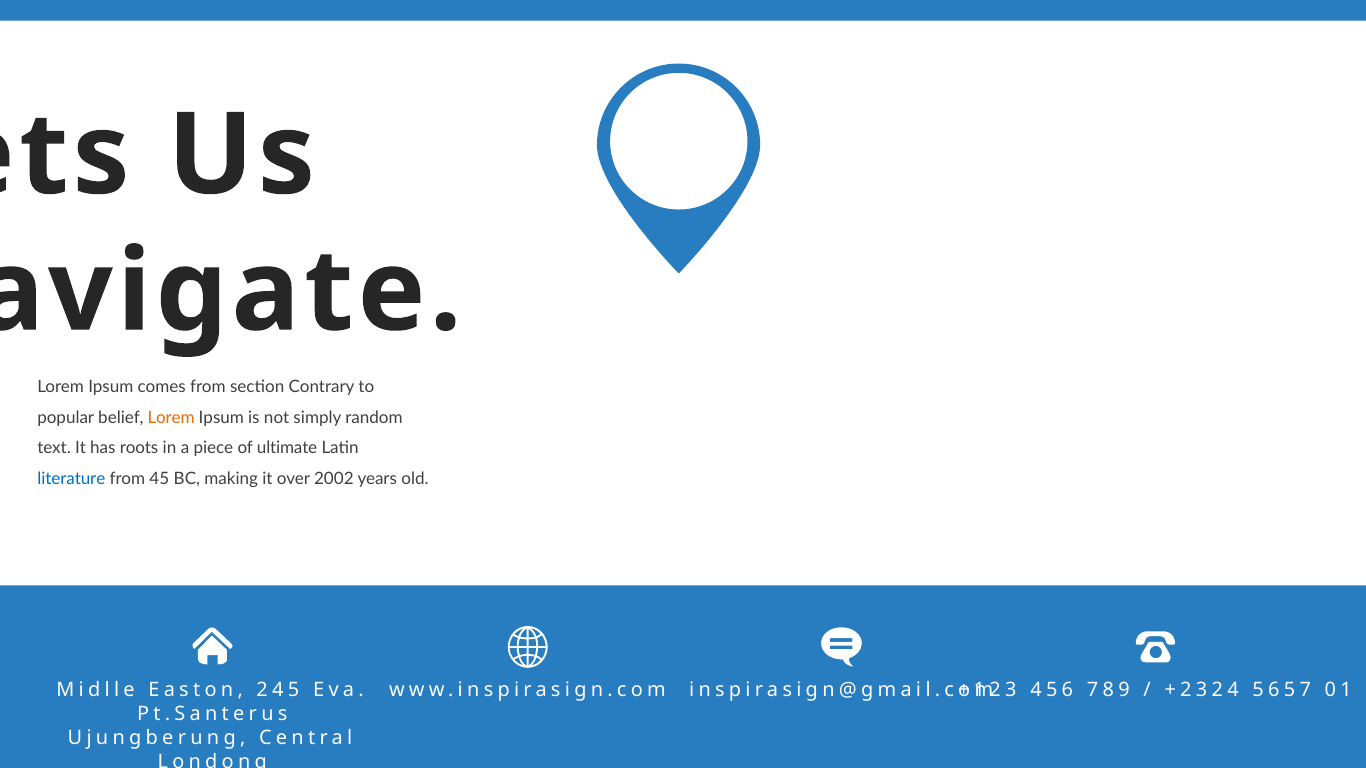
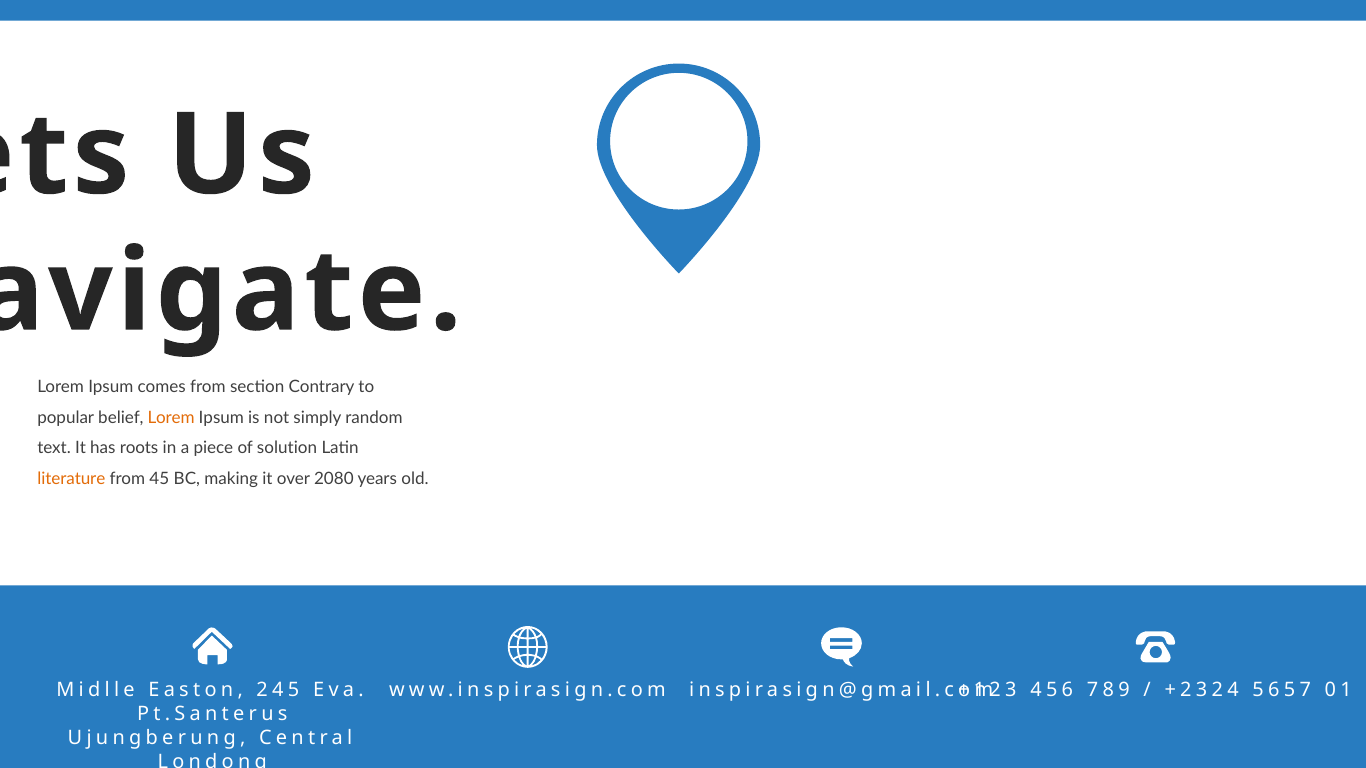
ultimate: ultimate -> solution
literature colour: blue -> orange
2002: 2002 -> 2080
